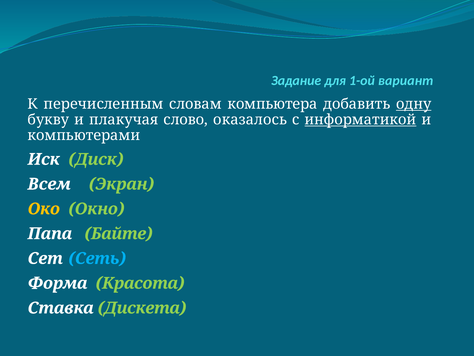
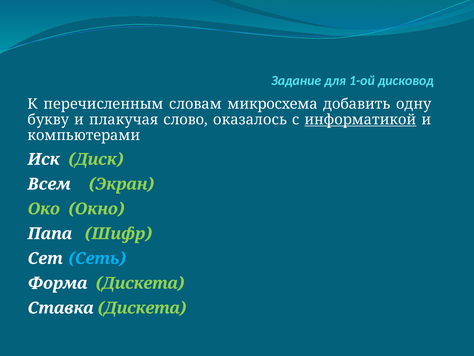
вариант: вариант -> дисковод
компьютера: компьютера -> микросхема
одну underline: present -> none
Око colour: yellow -> light green
Байте: Байте -> Шифр
Форма Красота: Красота -> Дискета
